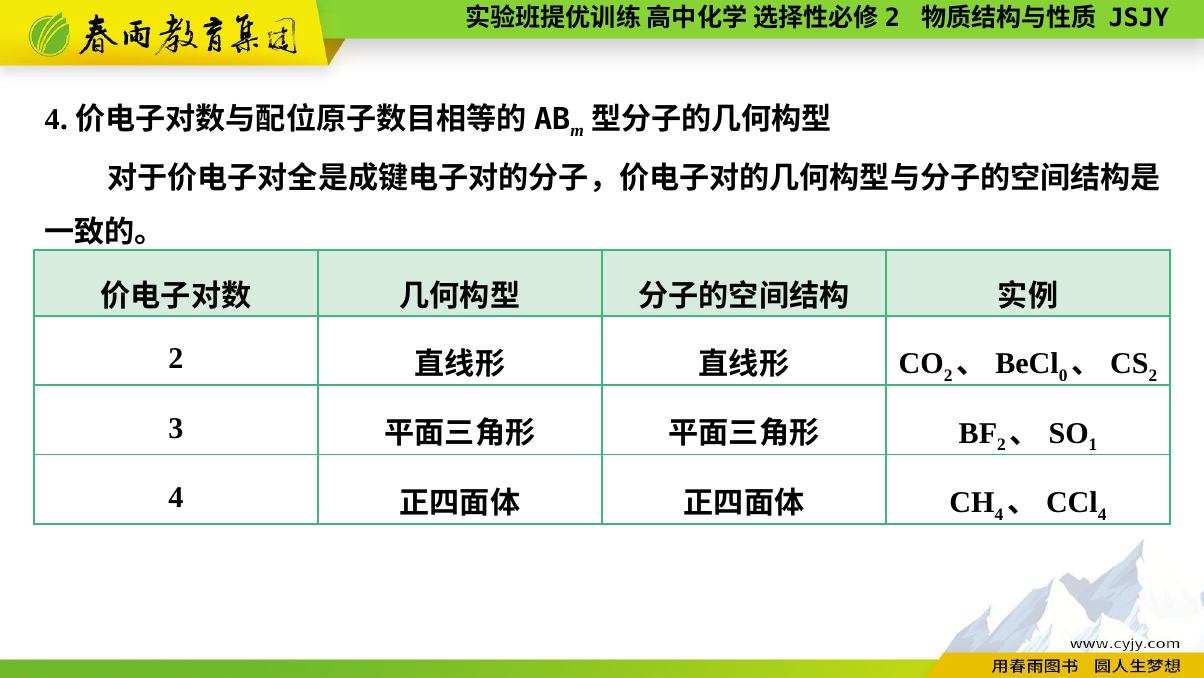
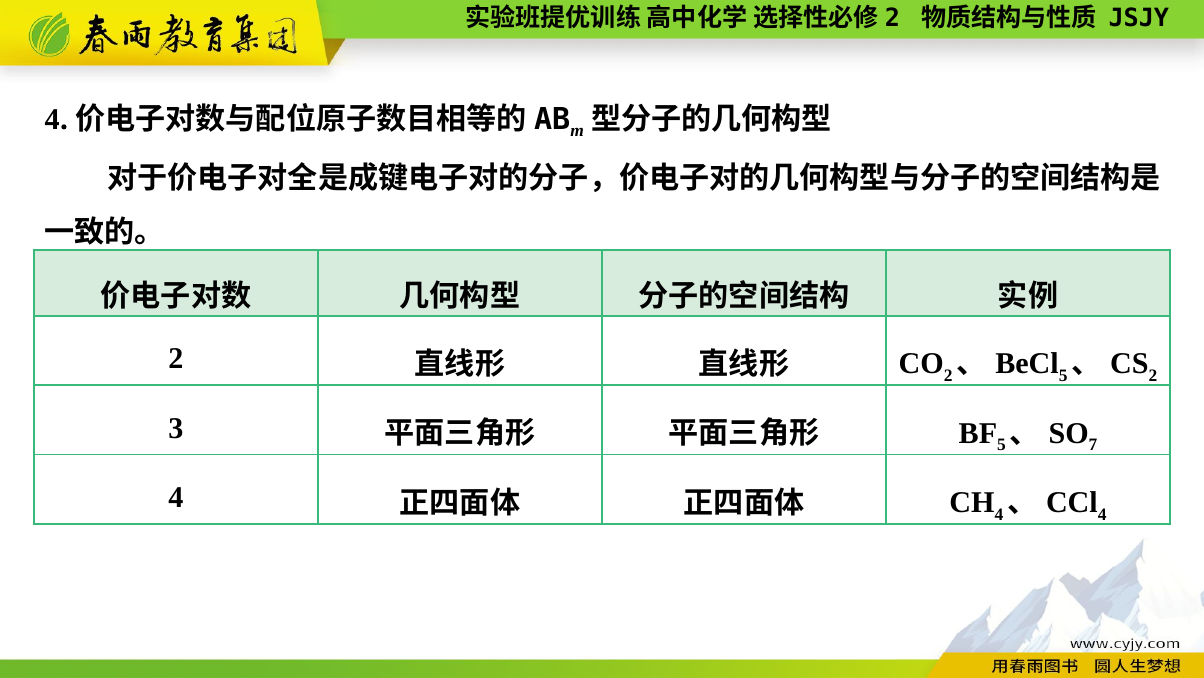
0 at (1063, 375): 0 -> 5
2 at (1001, 445): 2 -> 5
1: 1 -> 7
